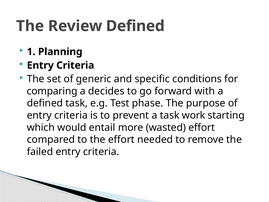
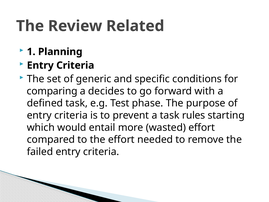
Review Defined: Defined -> Related
work: work -> rules
